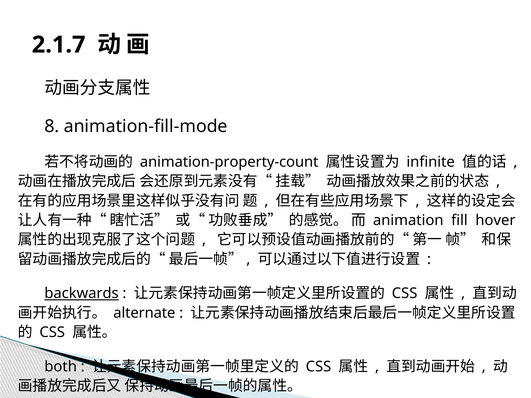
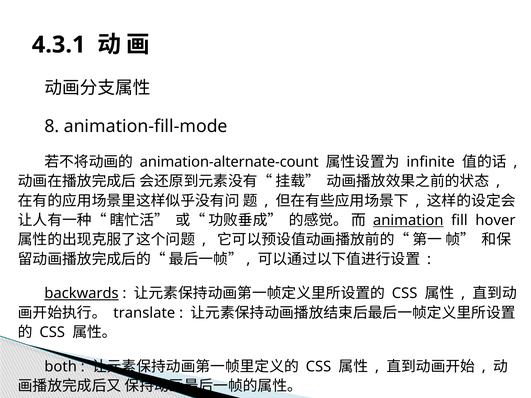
2.1.7: 2.1.7 -> 4.3.1
animation-property-count: animation-property-count -> animation-alternate-count
animation underline: none -> present
alternate: alternate -> translate
